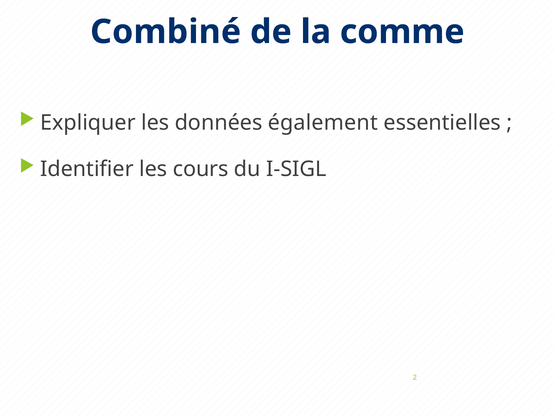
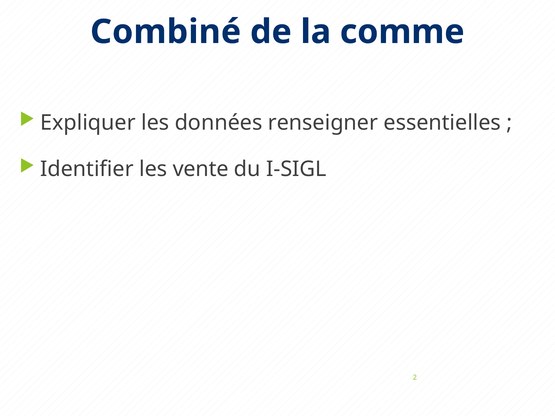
également: également -> renseigner
cours: cours -> vente
